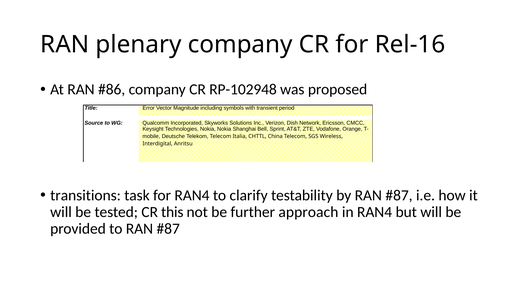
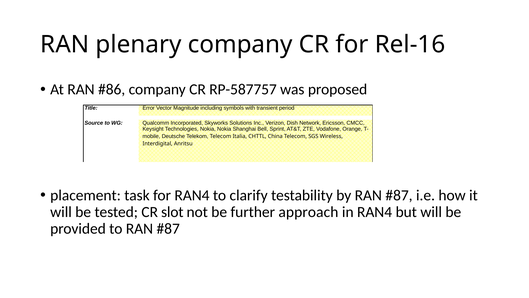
RP-102948: RP-102948 -> RP-587757
transitions: transitions -> placement
this: this -> slot
